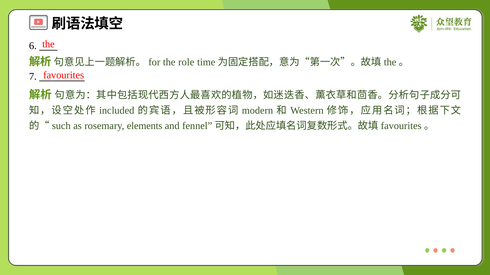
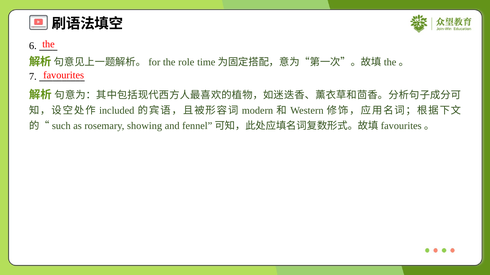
elements: elements -> showing
